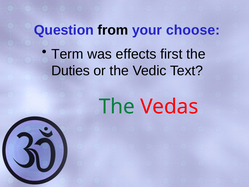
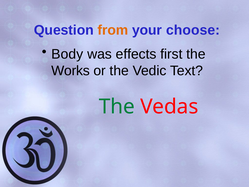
from colour: black -> orange
Term: Term -> Body
Duties: Duties -> Works
